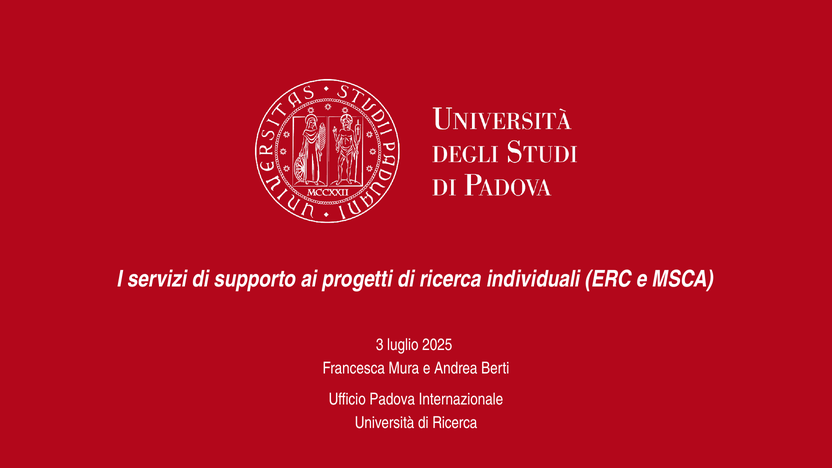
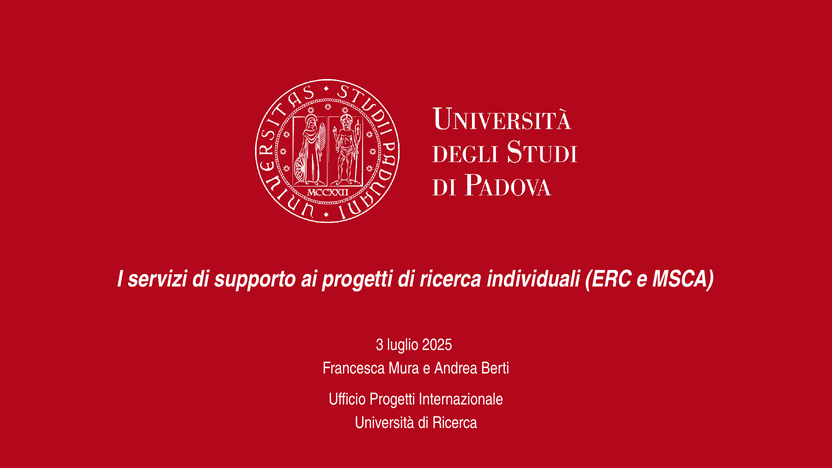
Ufficio Padova: Padova -> Progetti
